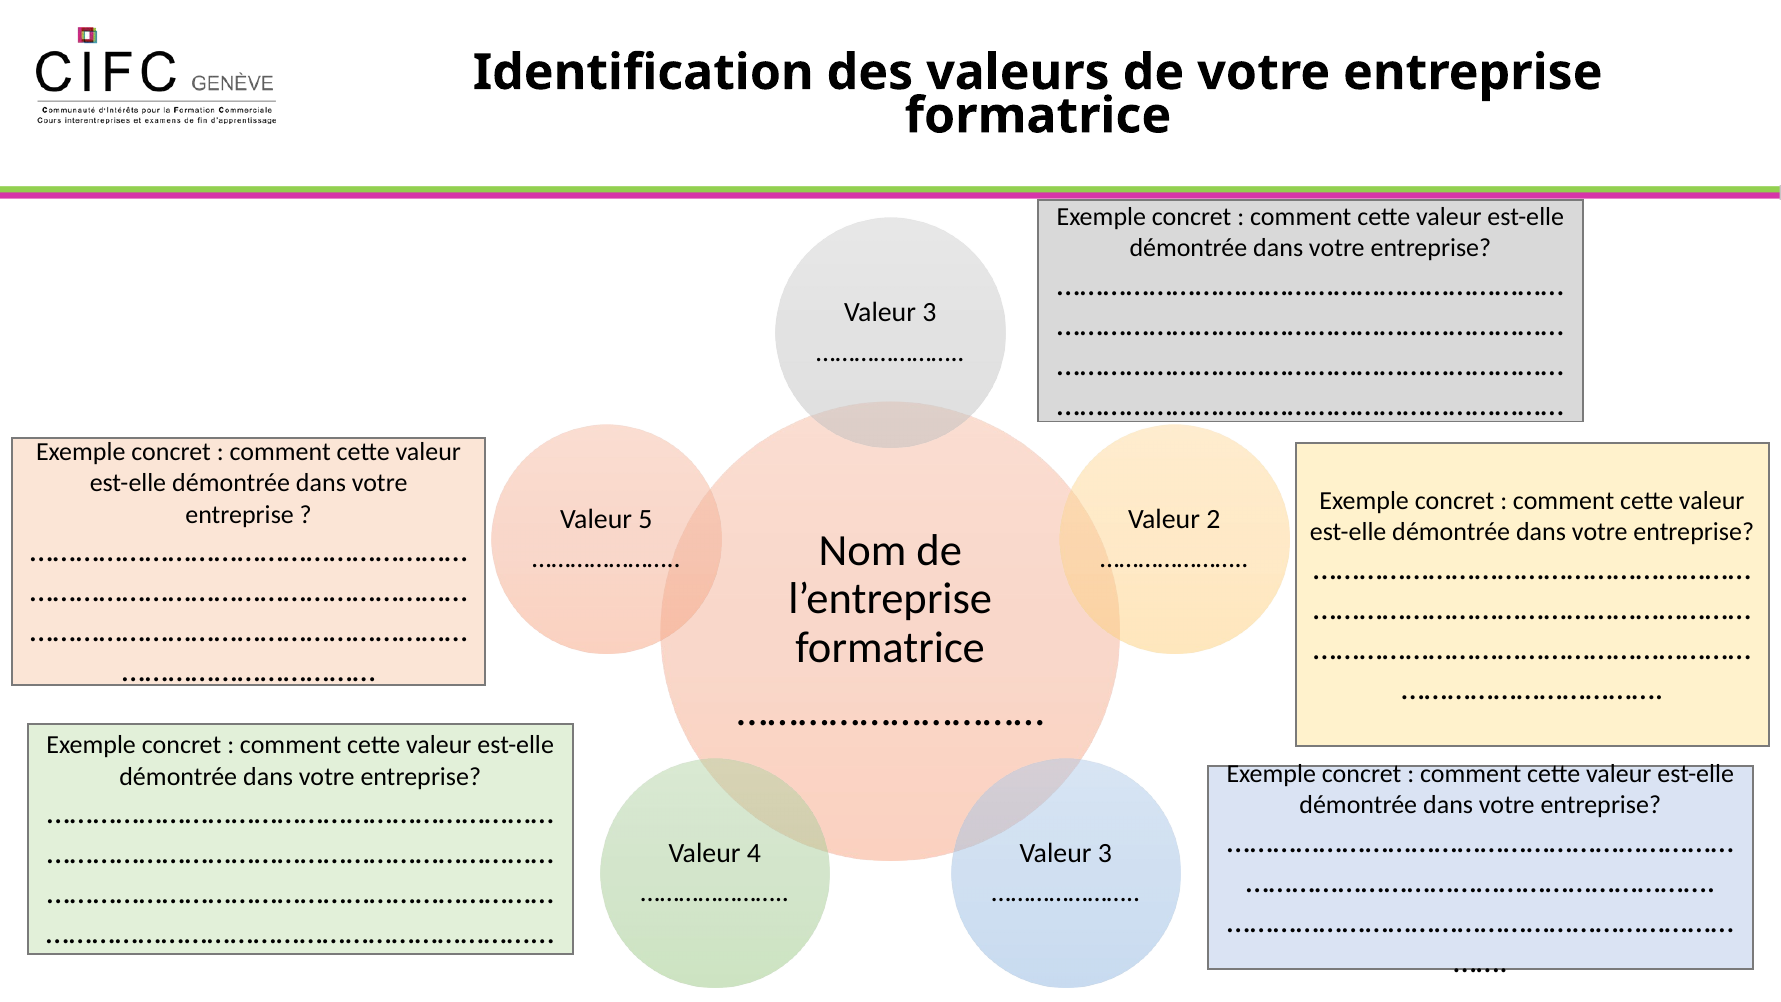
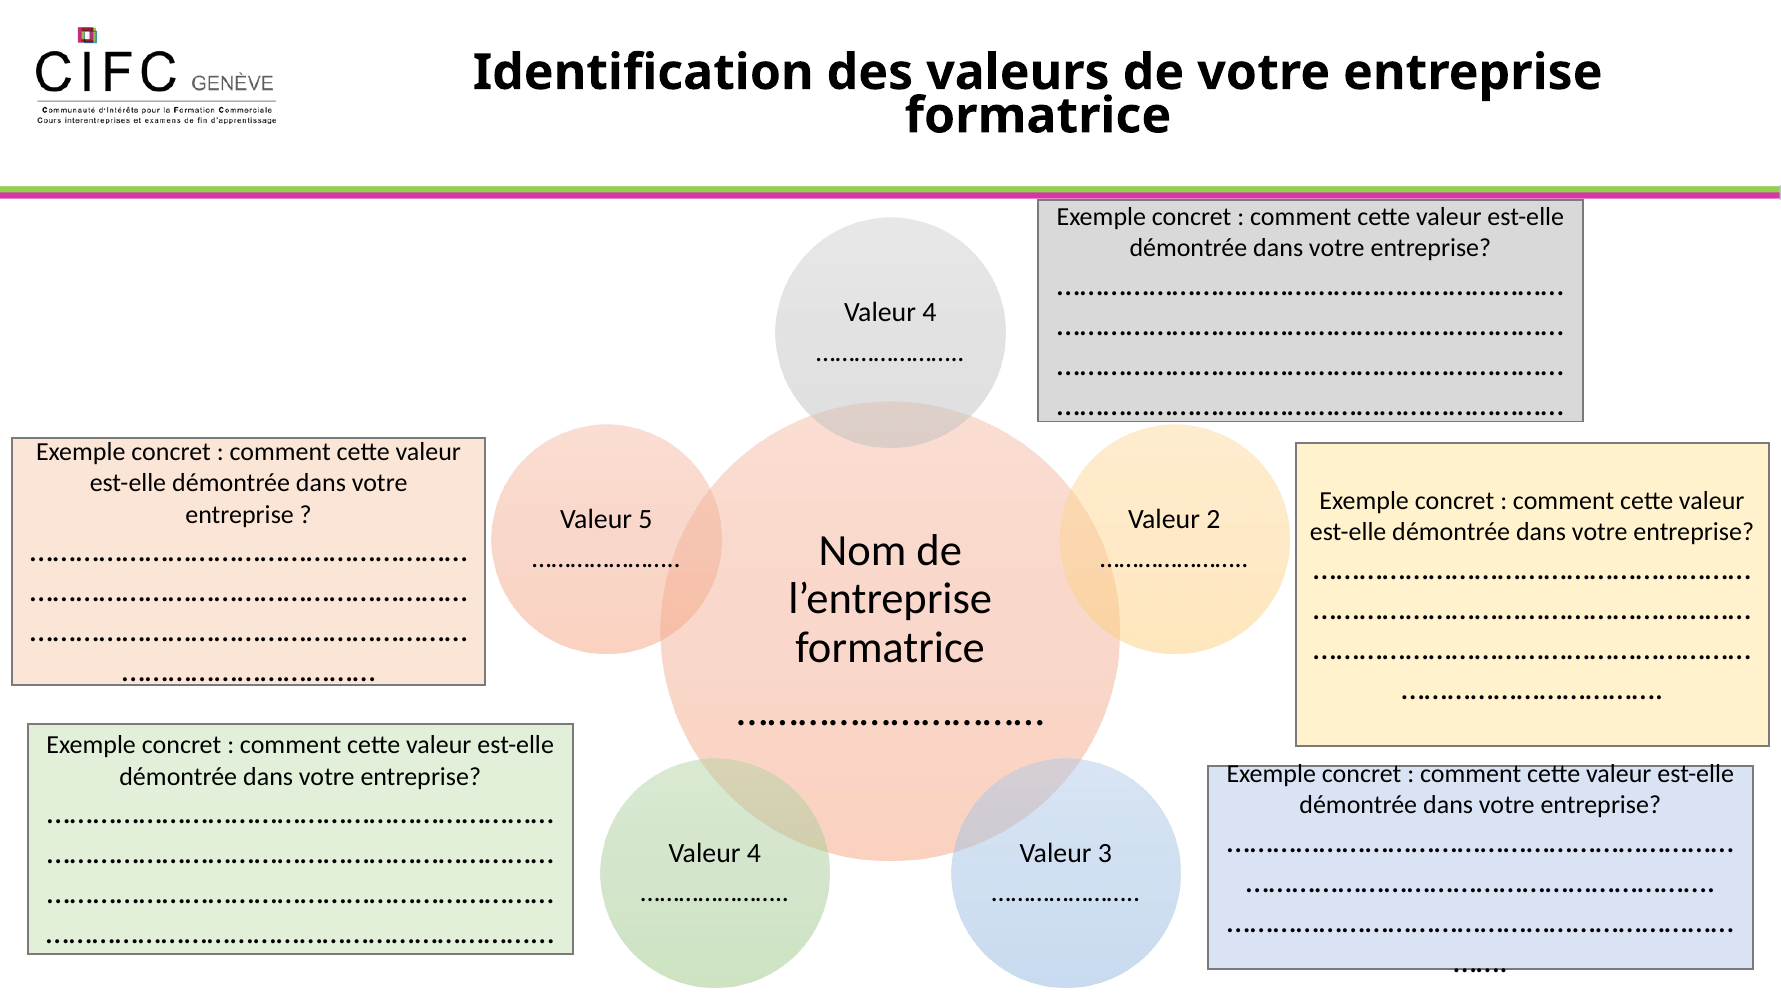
3 at (929, 313): 3 -> 4
